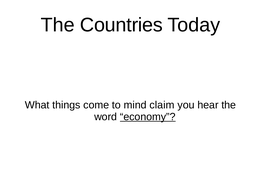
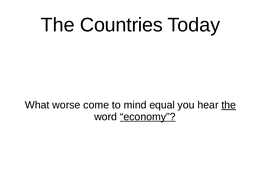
things: things -> worse
claim: claim -> equal
the at (229, 105) underline: none -> present
